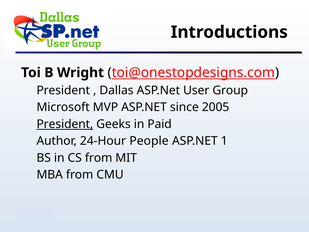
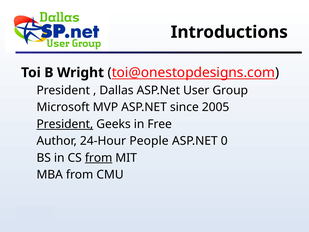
Paid: Paid -> Free
1: 1 -> 0
from at (99, 158) underline: none -> present
